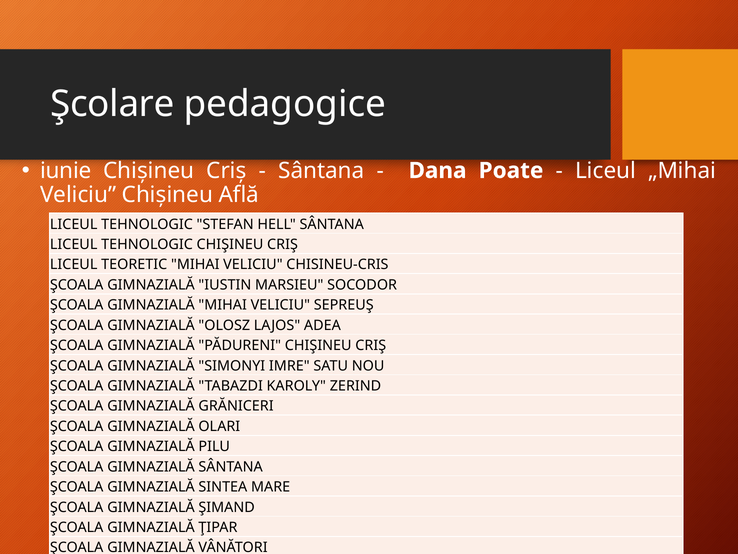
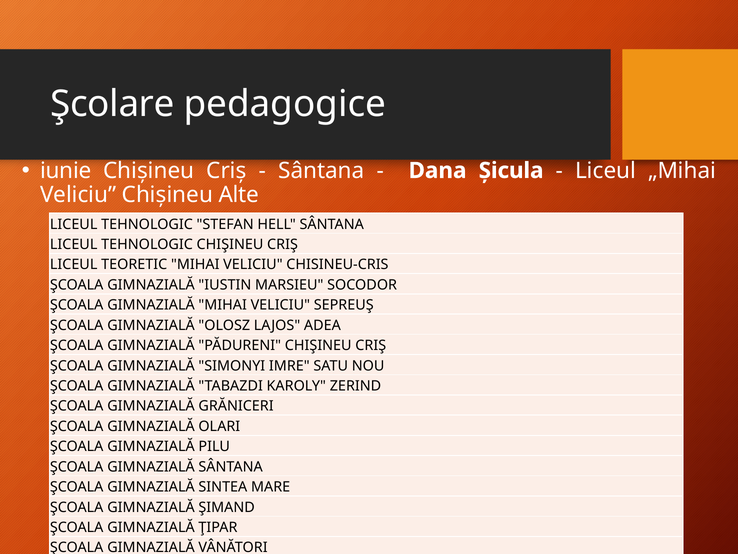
Poate: Poate -> Șicula
Află: Află -> Alte
